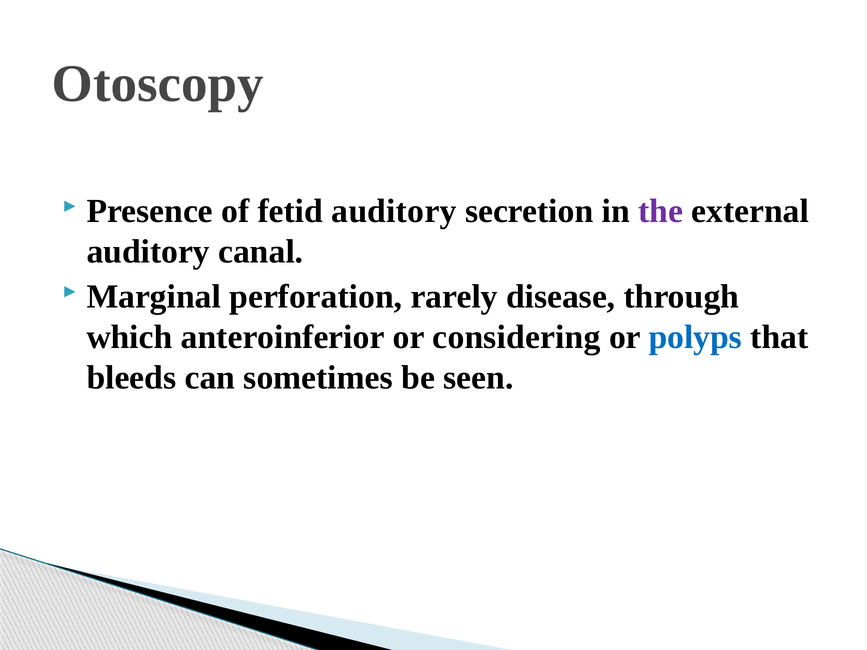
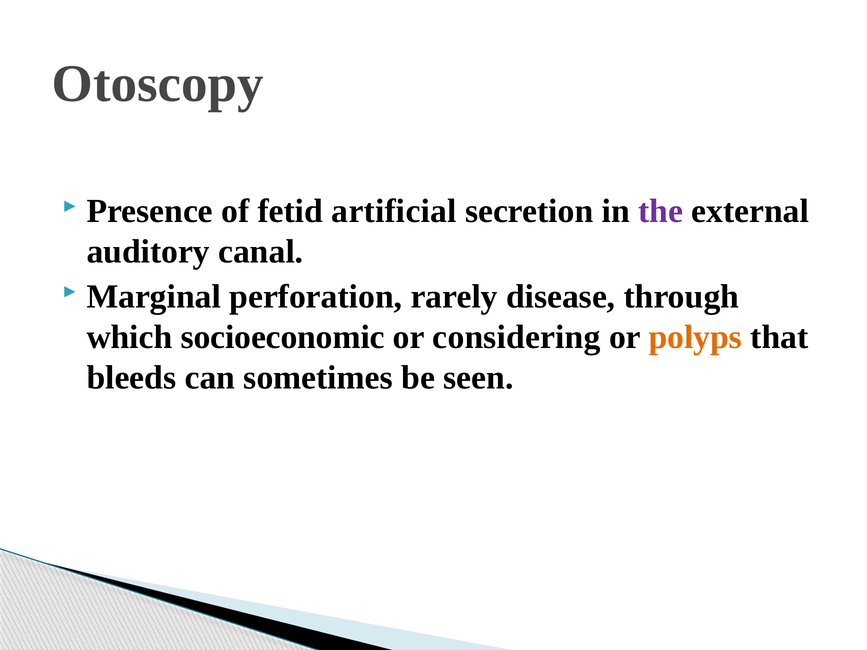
fetid auditory: auditory -> artificial
anteroinferior: anteroinferior -> socioeconomic
polyps colour: blue -> orange
